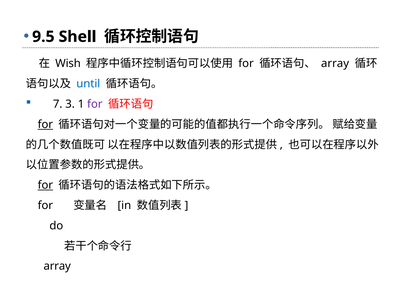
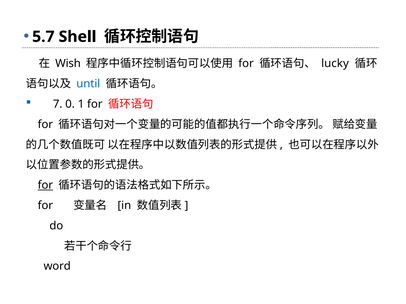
9.5: 9.5 -> 5.7
array at (335, 64): array -> lucky
3: 3 -> 0
for at (95, 104) colour: purple -> black
for at (45, 125) underline: present -> none
array at (57, 267): array -> word
